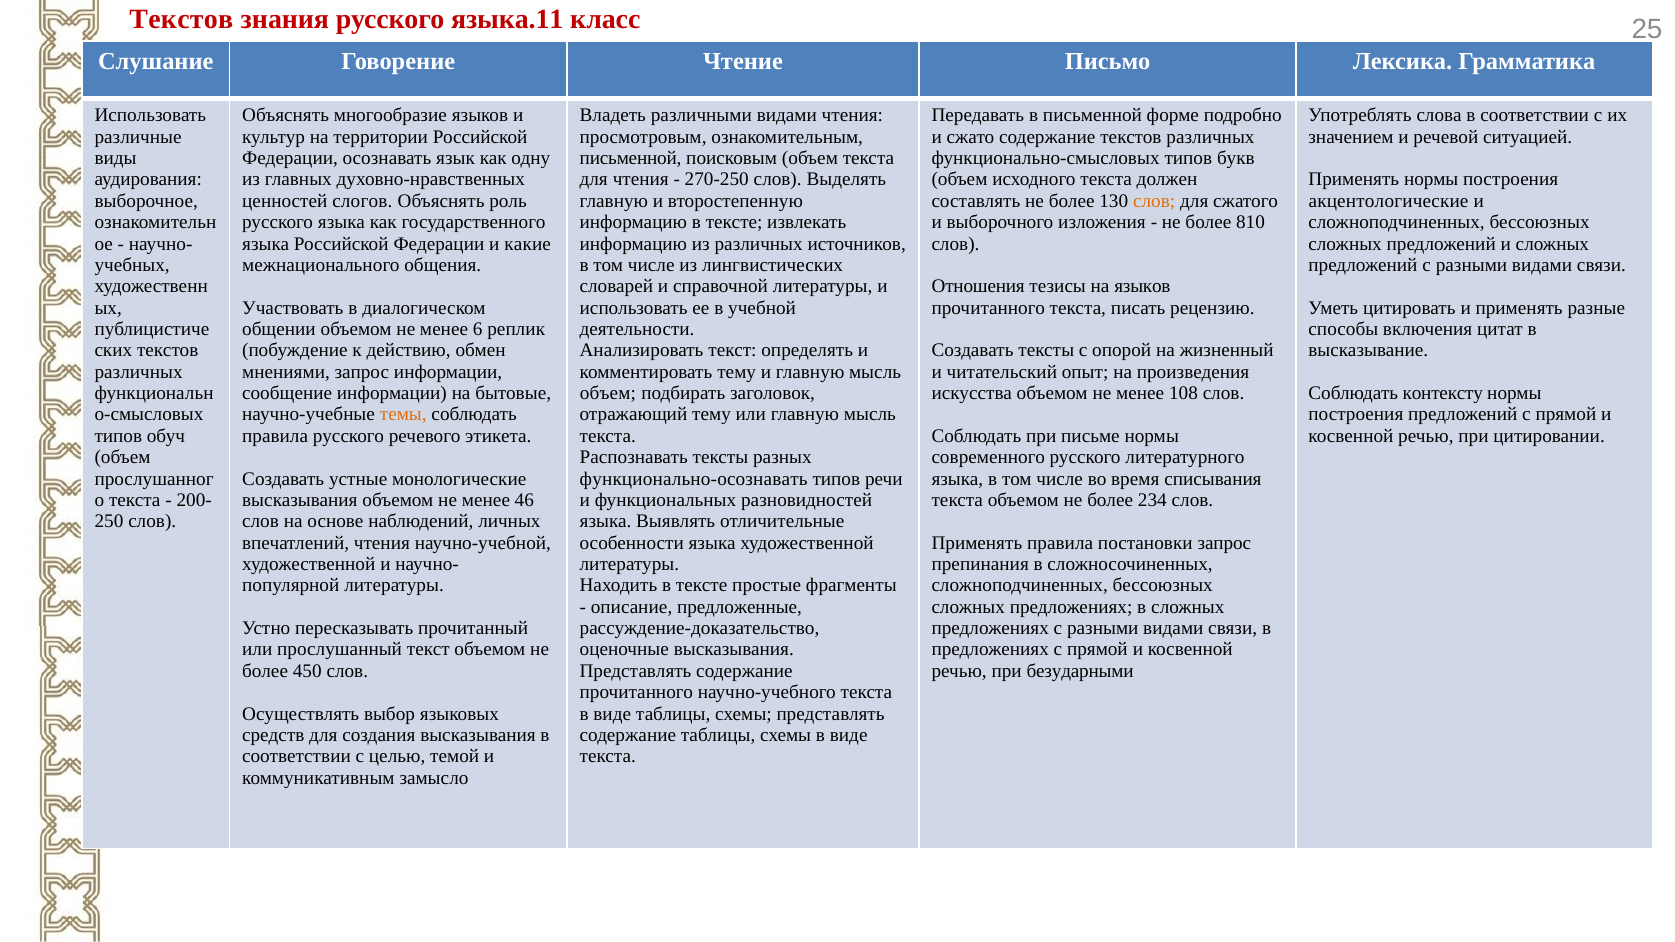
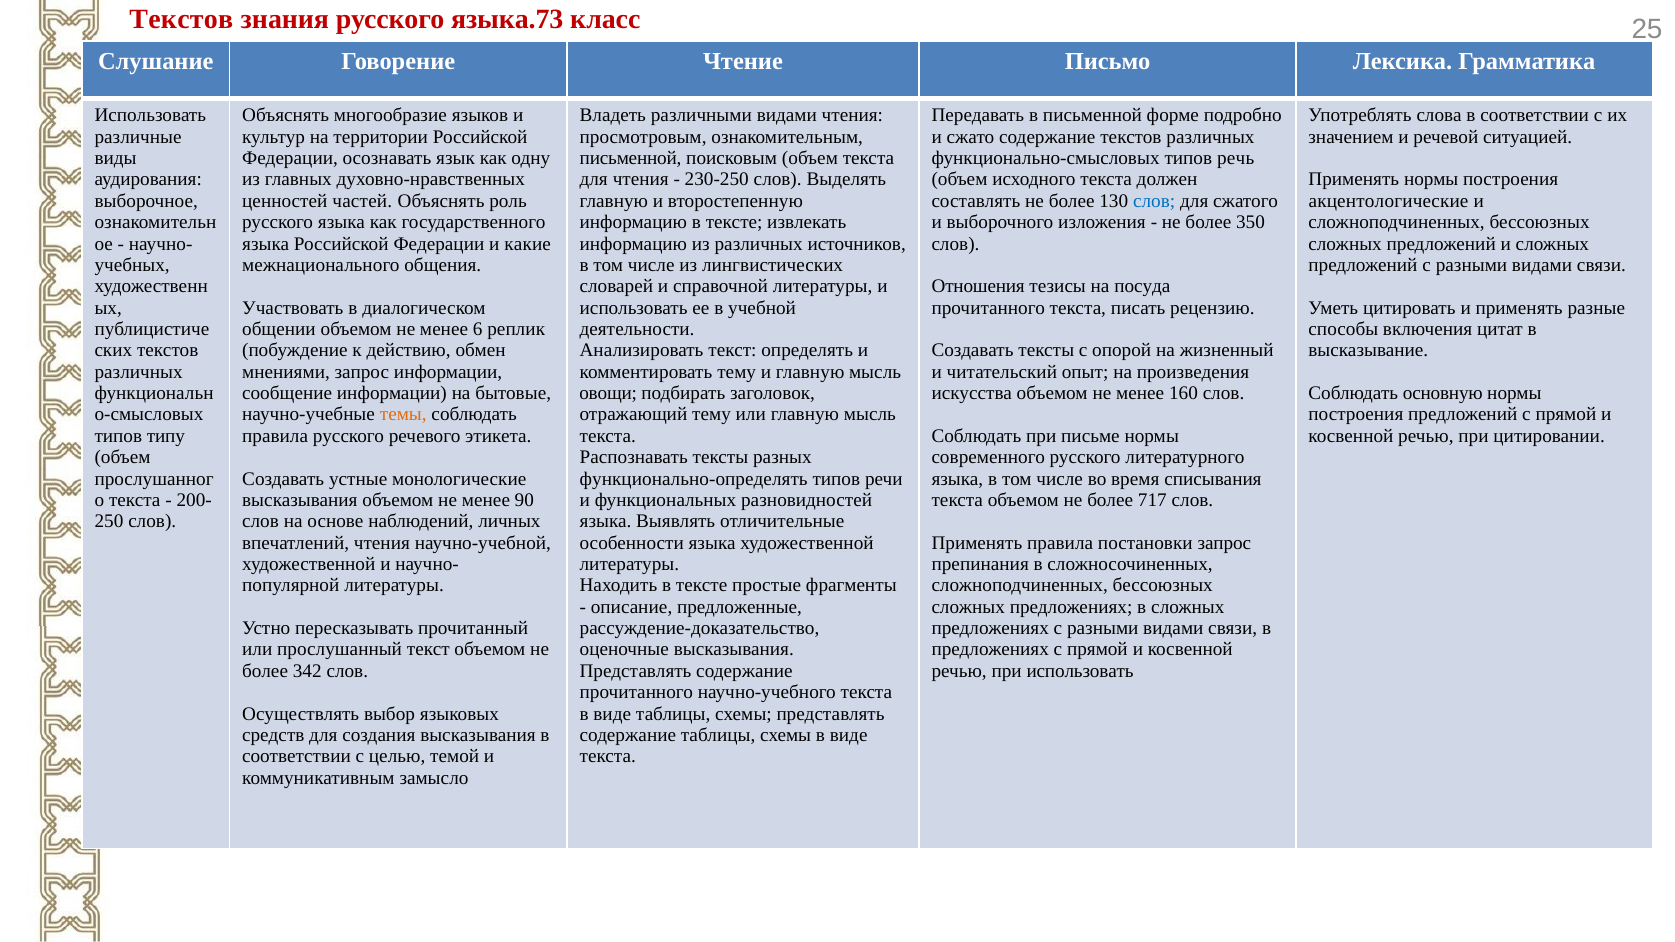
языка.11: языка.11 -> языка.73
букв: букв -> речь
270-250: 270-250 -> 230-250
слогов: слогов -> частей
слов at (1154, 201) colour: orange -> blue
810: 810 -> 350
на языков: языков -> посуда
объем at (608, 393): объем -> овощи
108: 108 -> 160
контексту: контексту -> основную
обуч: обуч -> типу
функционально-осознавать: функционально-осознавать -> функционально-определять
46: 46 -> 90
234: 234 -> 717
450: 450 -> 342
при безударными: безударными -> использовать
